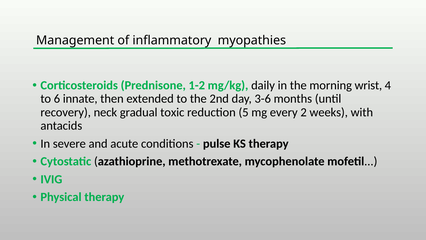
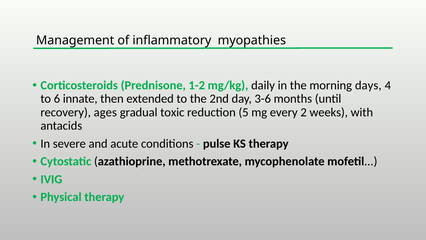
wrist: wrist -> days
neck: neck -> ages
